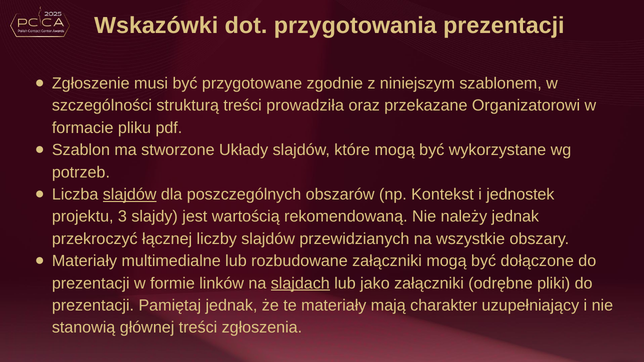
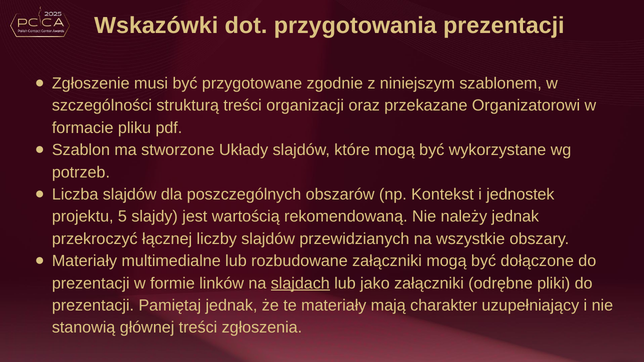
prowadziła: prowadziła -> organizacji
slajdów at (130, 195) underline: present -> none
3: 3 -> 5
